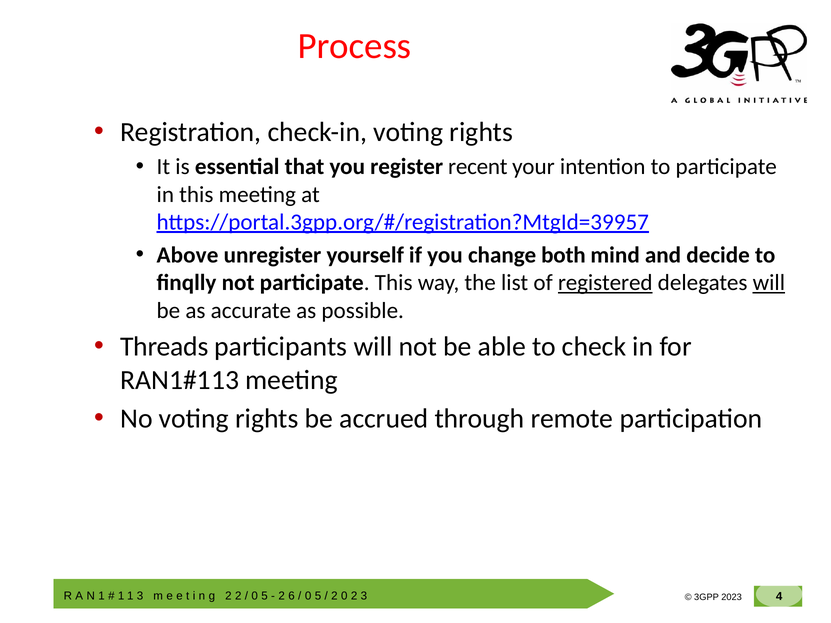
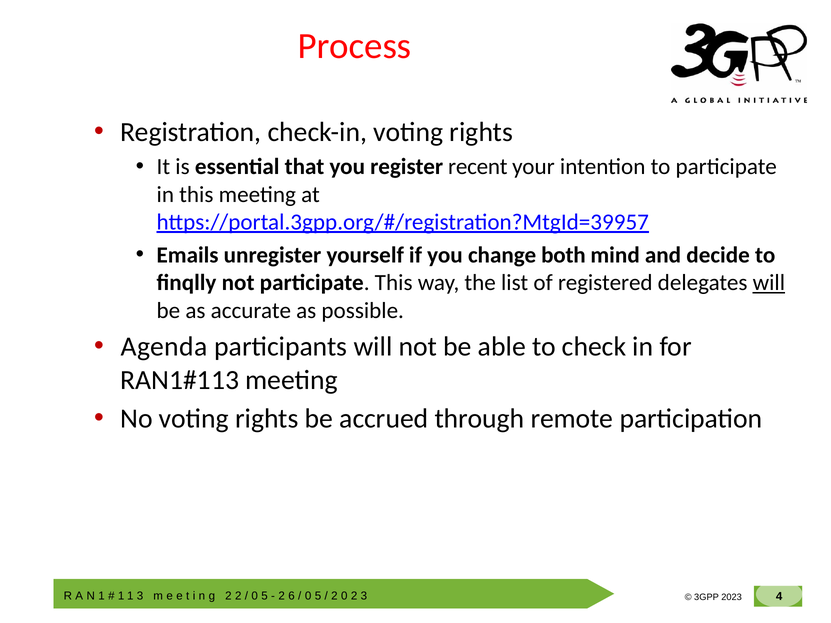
Above: Above -> Emails
registered underline: present -> none
Threads: Threads -> Agenda
